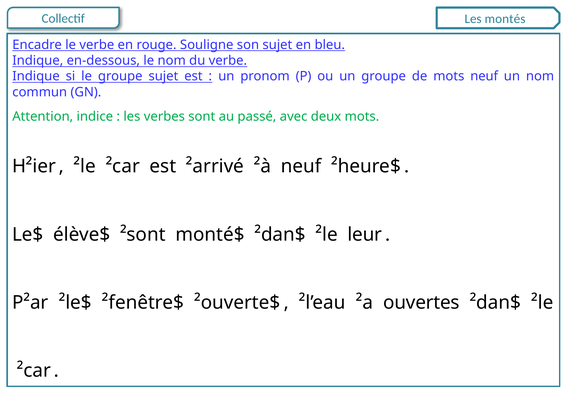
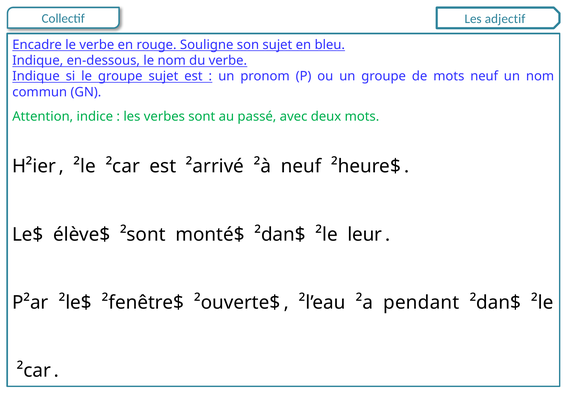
montés: montés -> adjectif
ouvertes: ouvertes -> pendant
